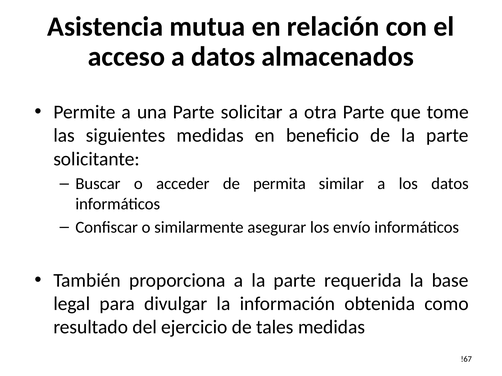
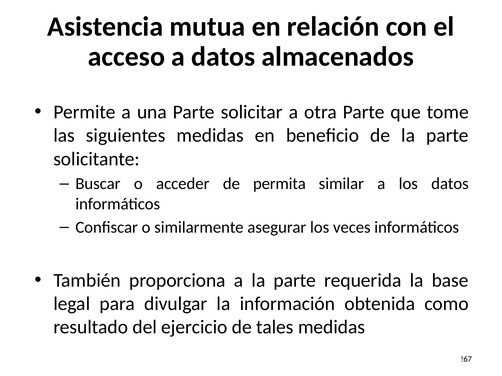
envío: envío -> veces
